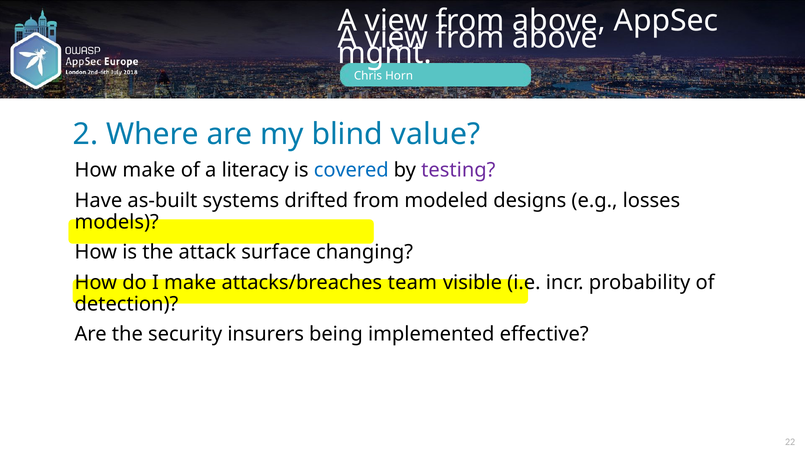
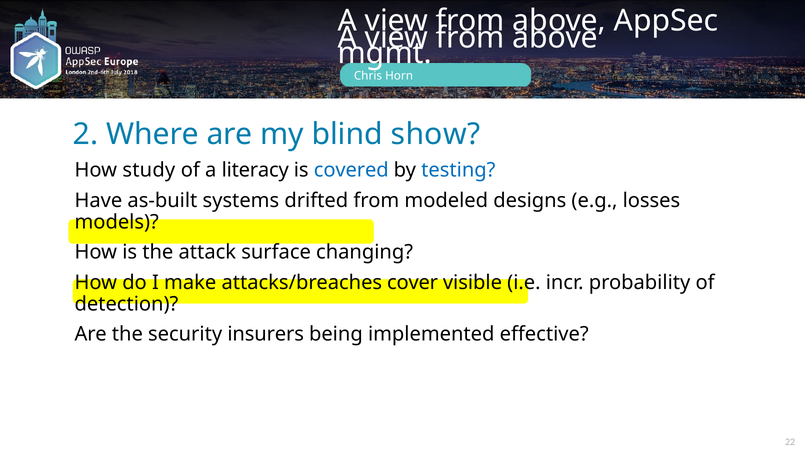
value: value -> show
How make: make -> study
testing colour: purple -> blue
team: team -> cover
